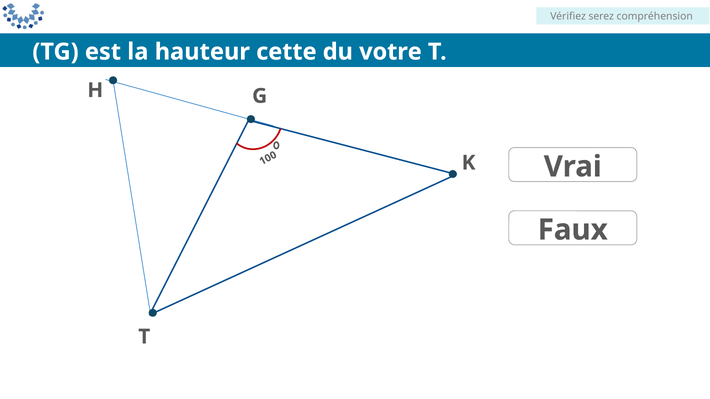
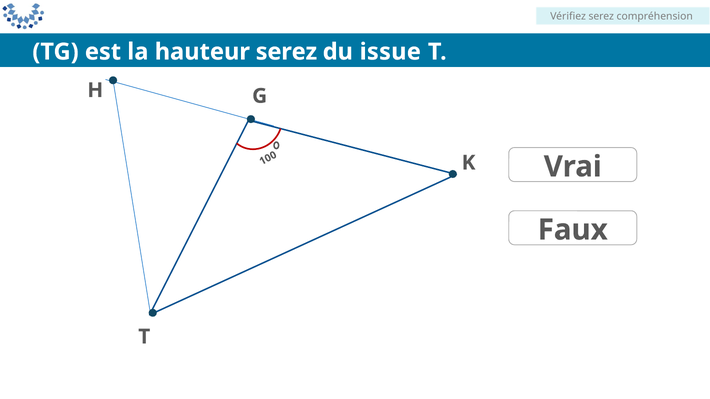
hauteur cette: cette -> serez
votre: votre -> issue
